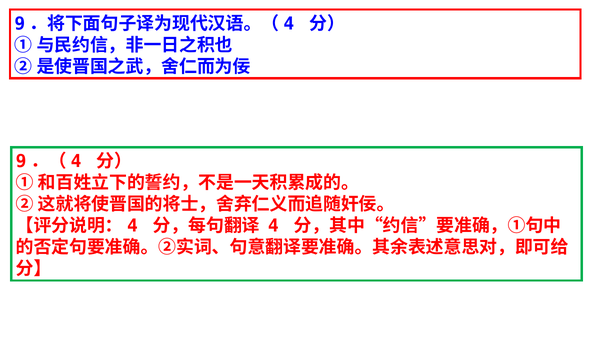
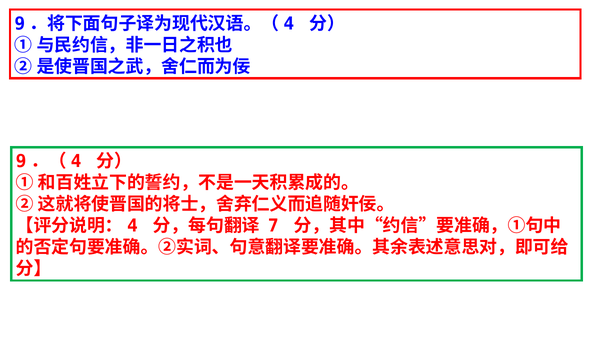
4: 4 -> 7
